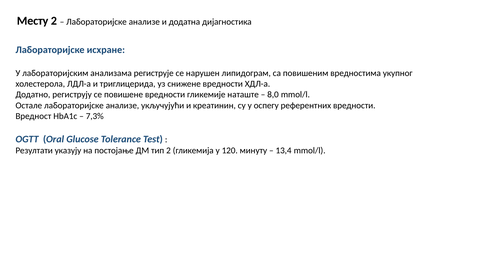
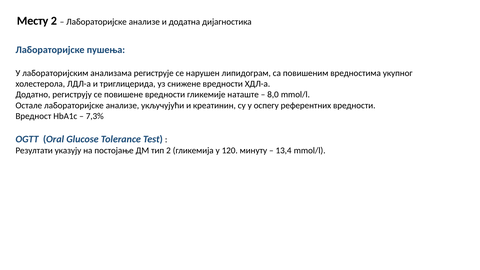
исхране: исхране -> пушења
